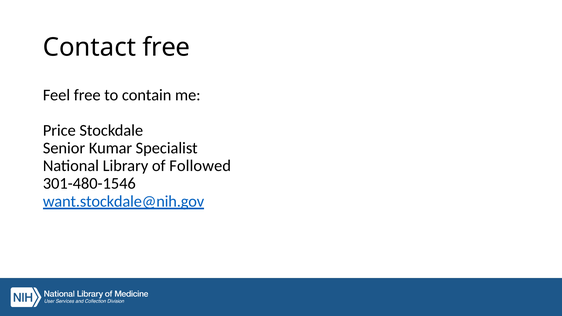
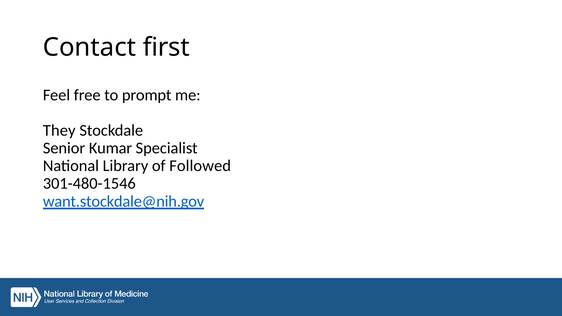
Contact free: free -> first
contain: contain -> prompt
Price: Price -> They
